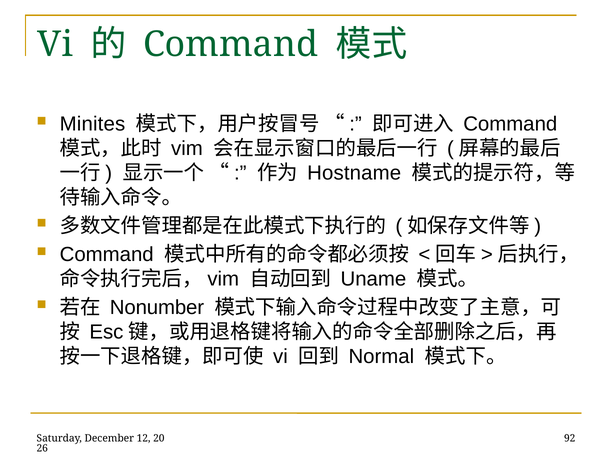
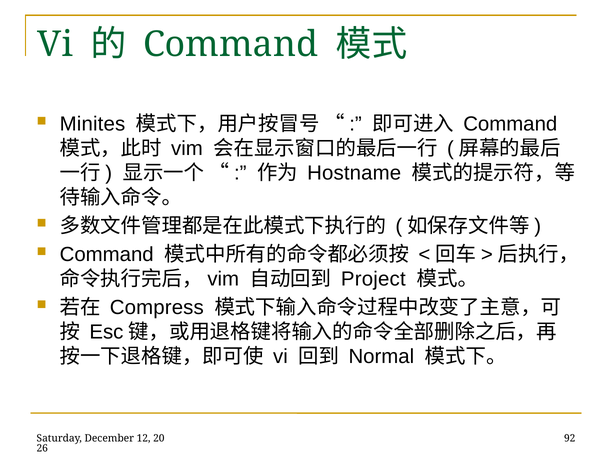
Uname: Uname -> Project
Nonumber: Nonumber -> Compress
